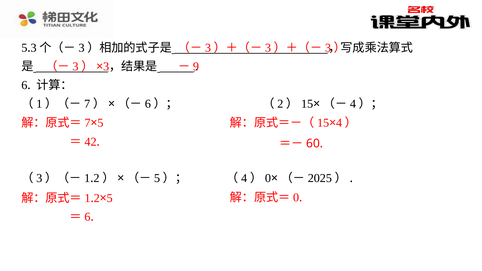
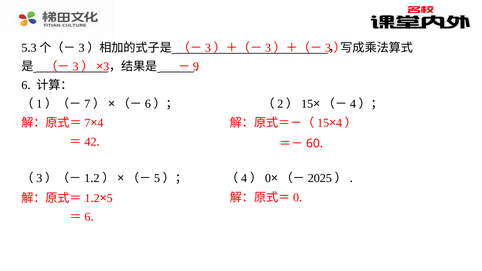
5 at (100, 123): 5 -> 4
